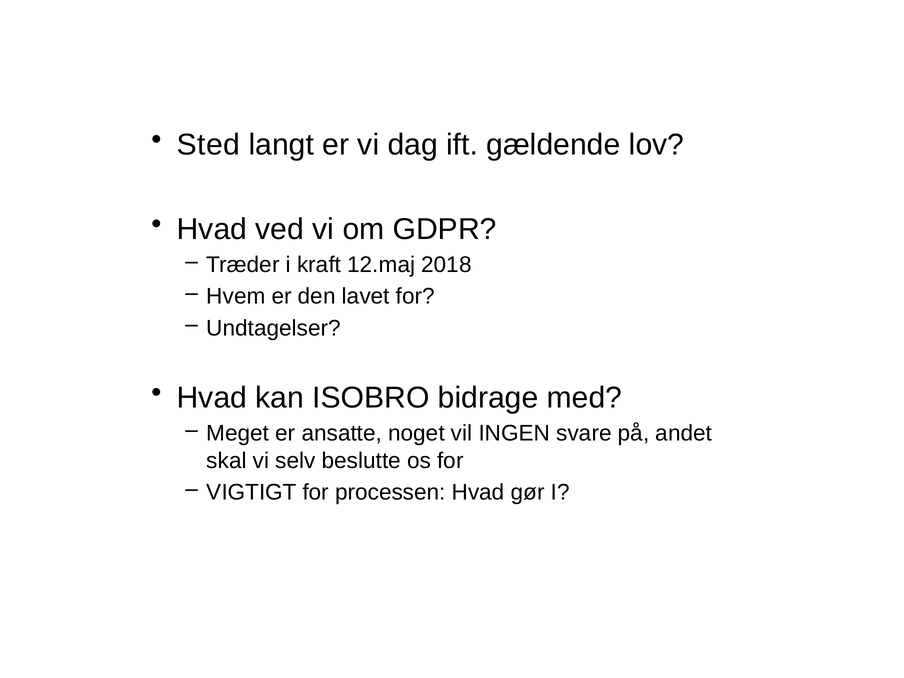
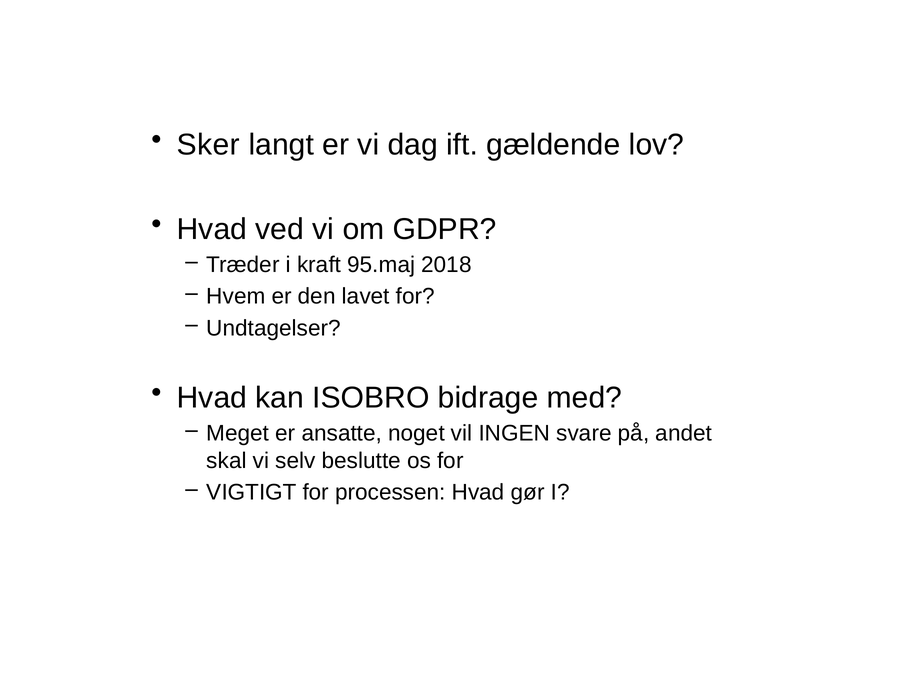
Sted: Sted -> Sker
12.maj: 12.maj -> 95.maj
